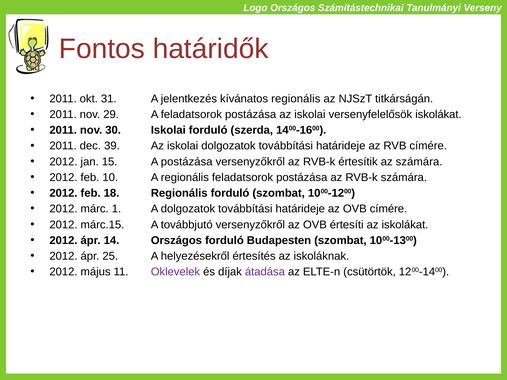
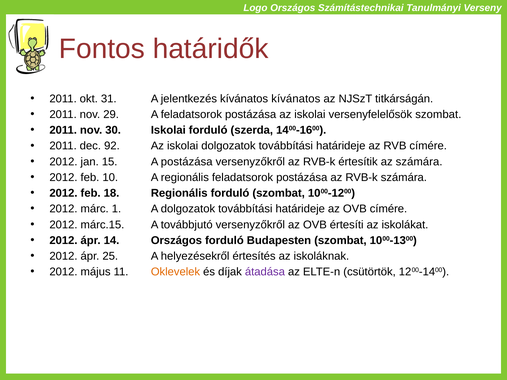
kívánatos regionális: regionális -> kívánatos
versenyfelelősök iskolákat: iskolákat -> szombat
39: 39 -> 92
Oklevelek colour: purple -> orange
